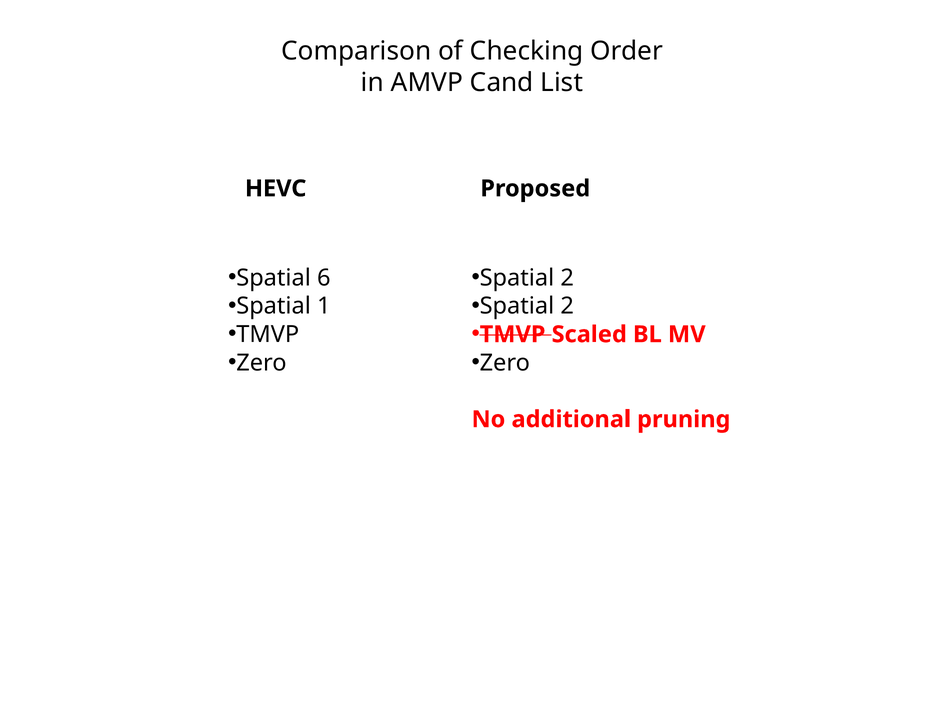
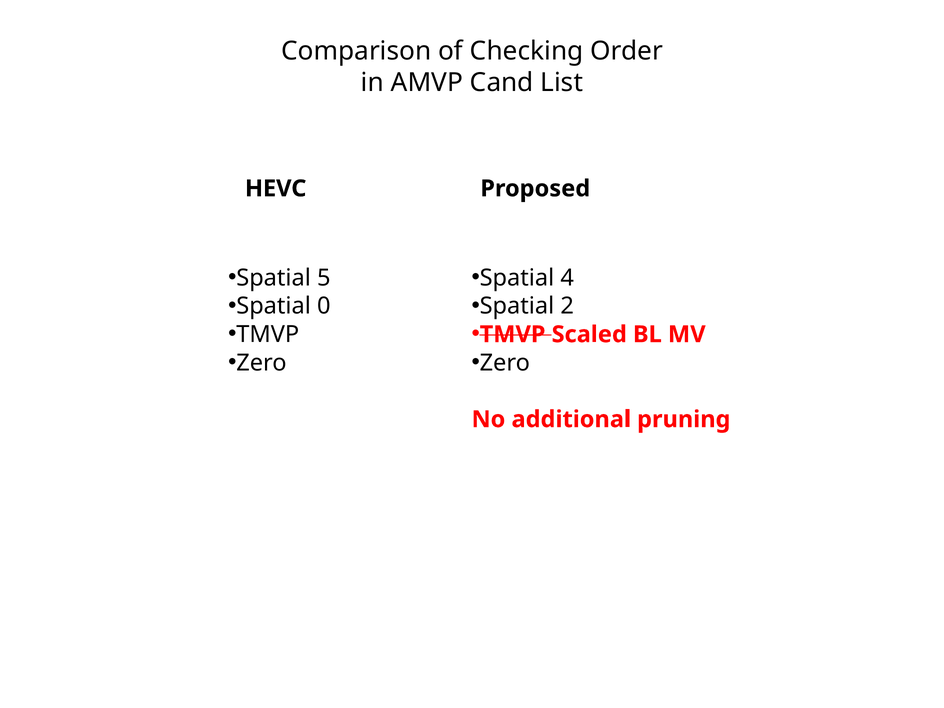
6: 6 -> 5
2 at (567, 278): 2 -> 4
1: 1 -> 0
